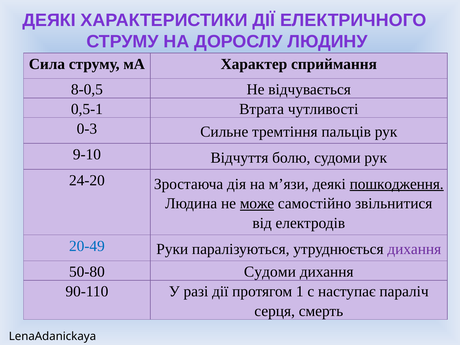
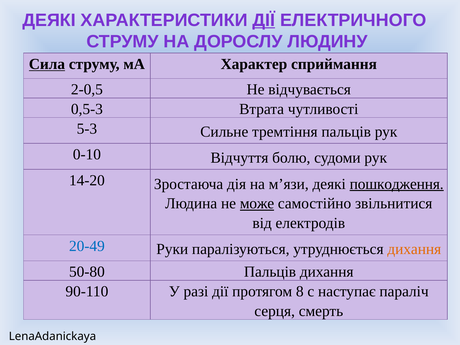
ДІЇ at (264, 20) underline: none -> present
Сила underline: none -> present
8-0,5: 8-0,5 -> 2-0,5
0,5-1: 0,5-1 -> 0,5-3
0-3: 0-3 -> 5-3
9-10: 9-10 -> 0-10
24-20: 24-20 -> 14-20
дихання at (414, 249) colour: purple -> orange
50-80 Судоми: Судоми -> Пальців
1: 1 -> 8
